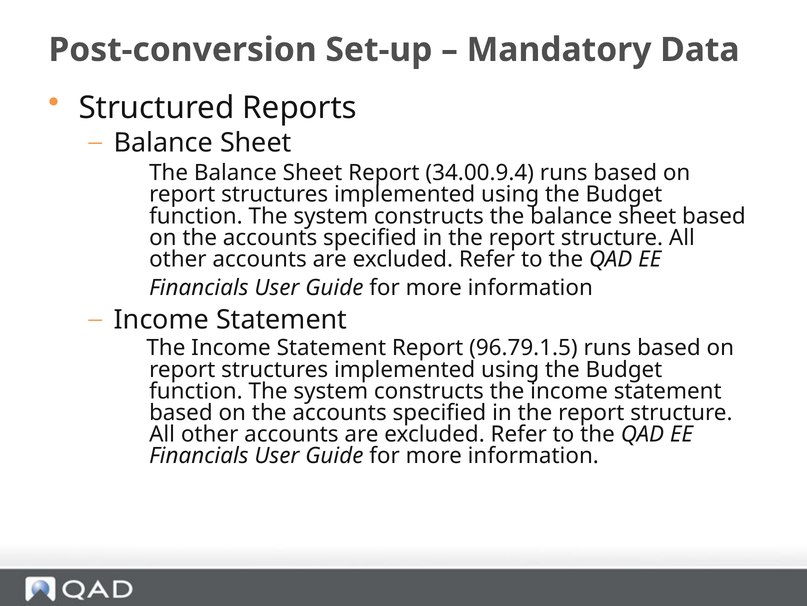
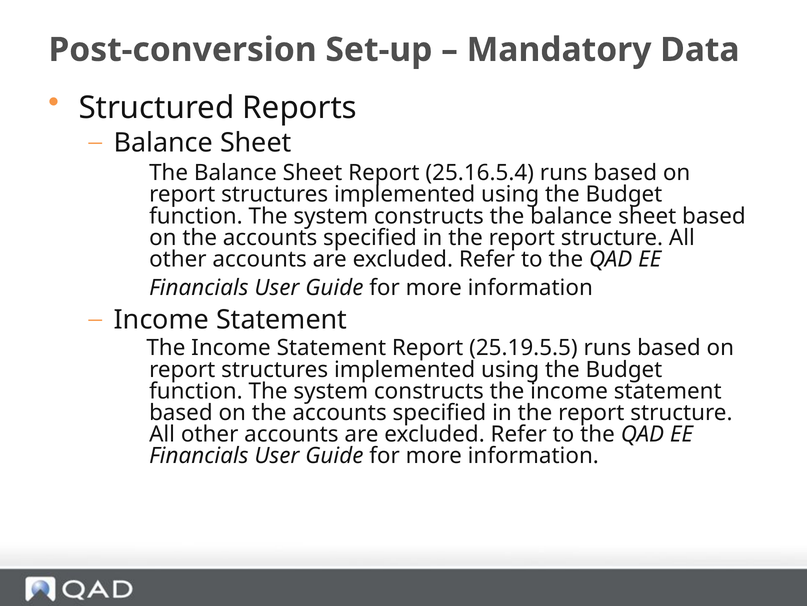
34.00.9.4: 34.00.9.4 -> 25.16.5.4
96.79.1.5: 96.79.1.5 -> 25.19.5.5
